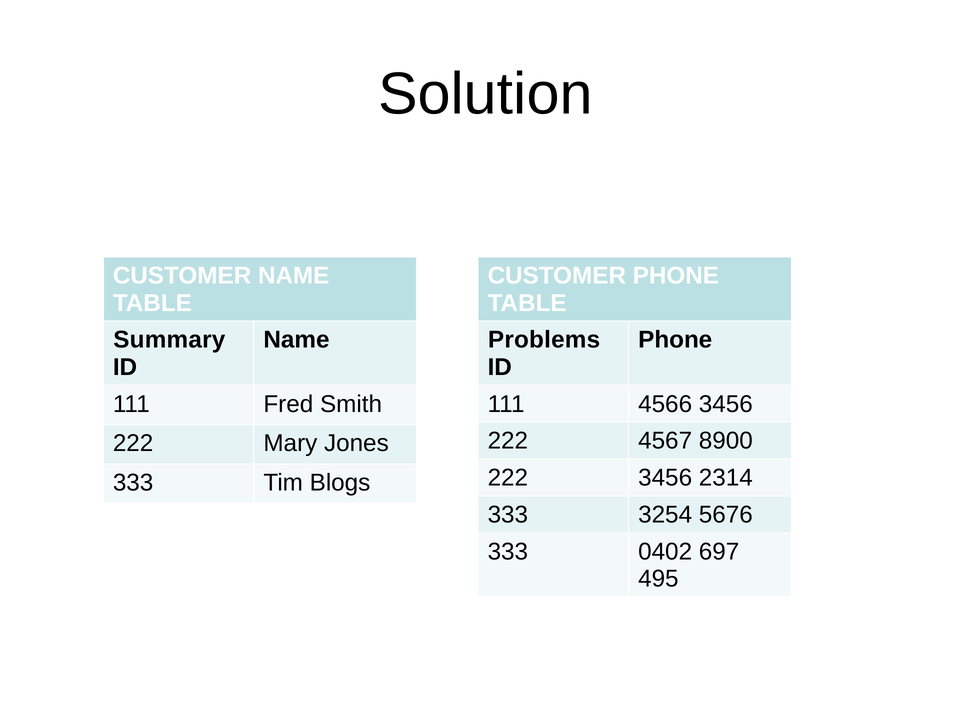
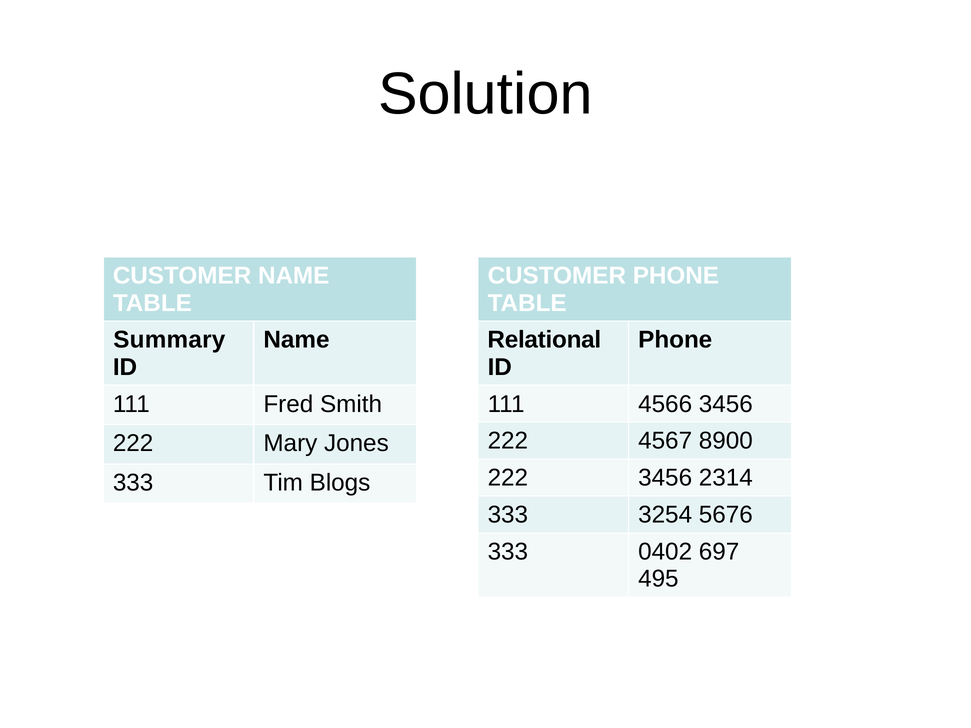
Problems: Problems -> Relational
